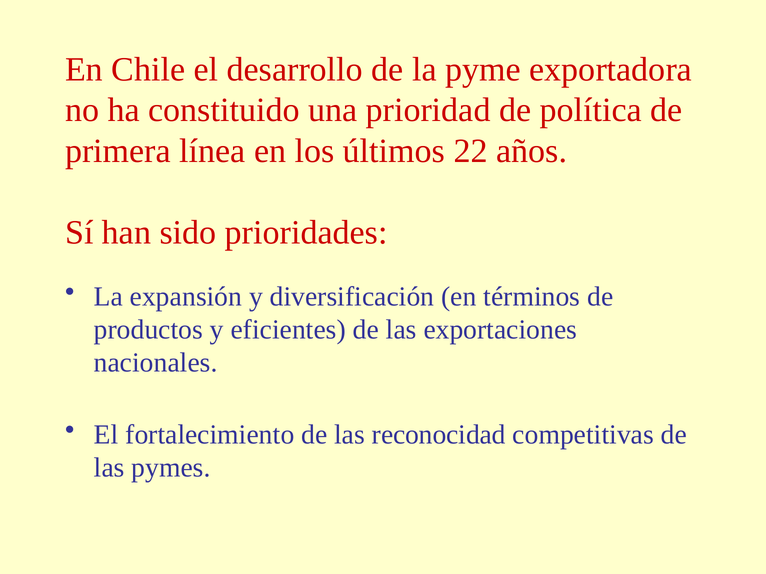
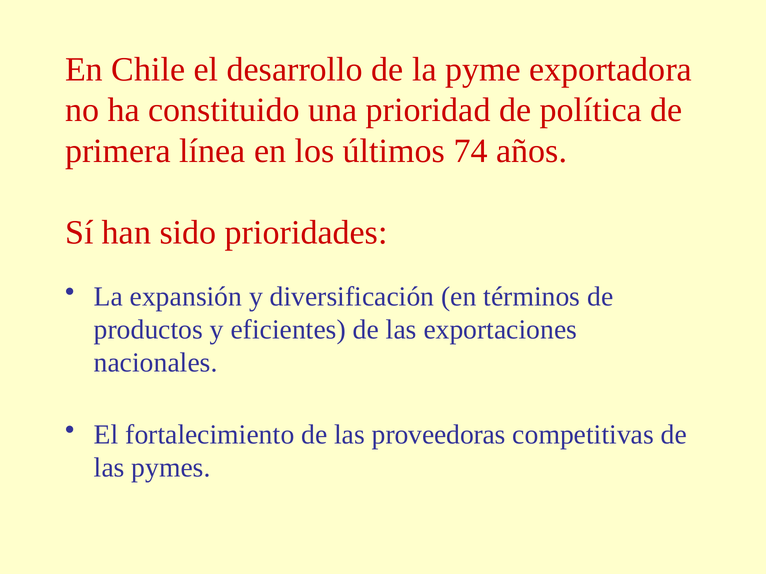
22: 22 -> 74
reconocidad: reconocidad -> proveedoras
